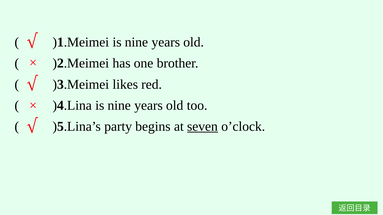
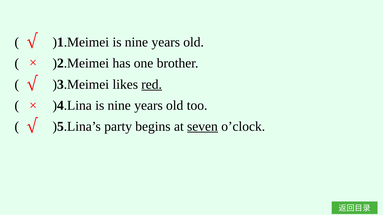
red underline: none -> present
